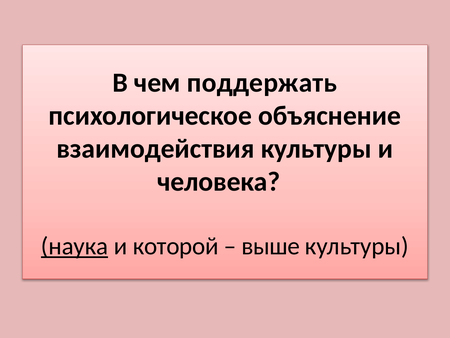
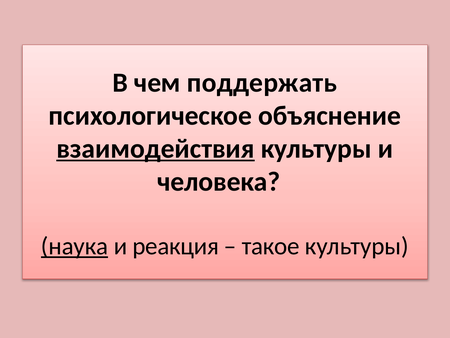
взаимодействия underline: none -> present
которой: которой -> реакция
выше: выше -> такое
